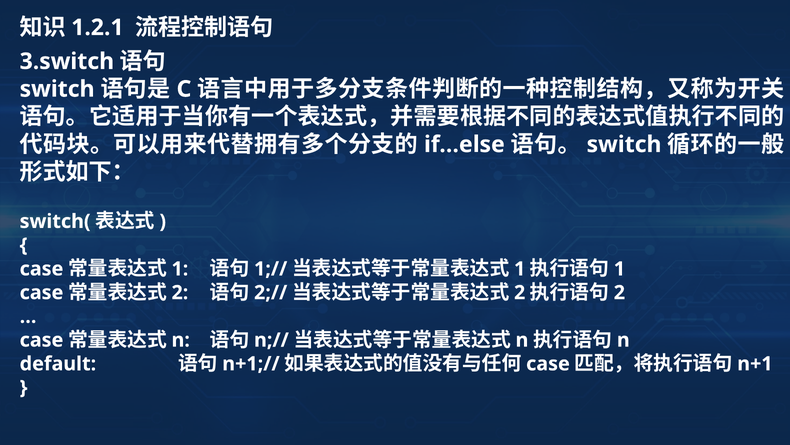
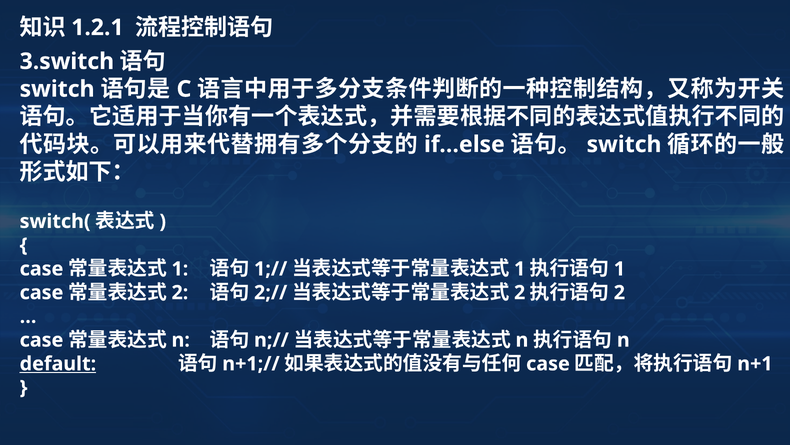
default underline: none -> present
